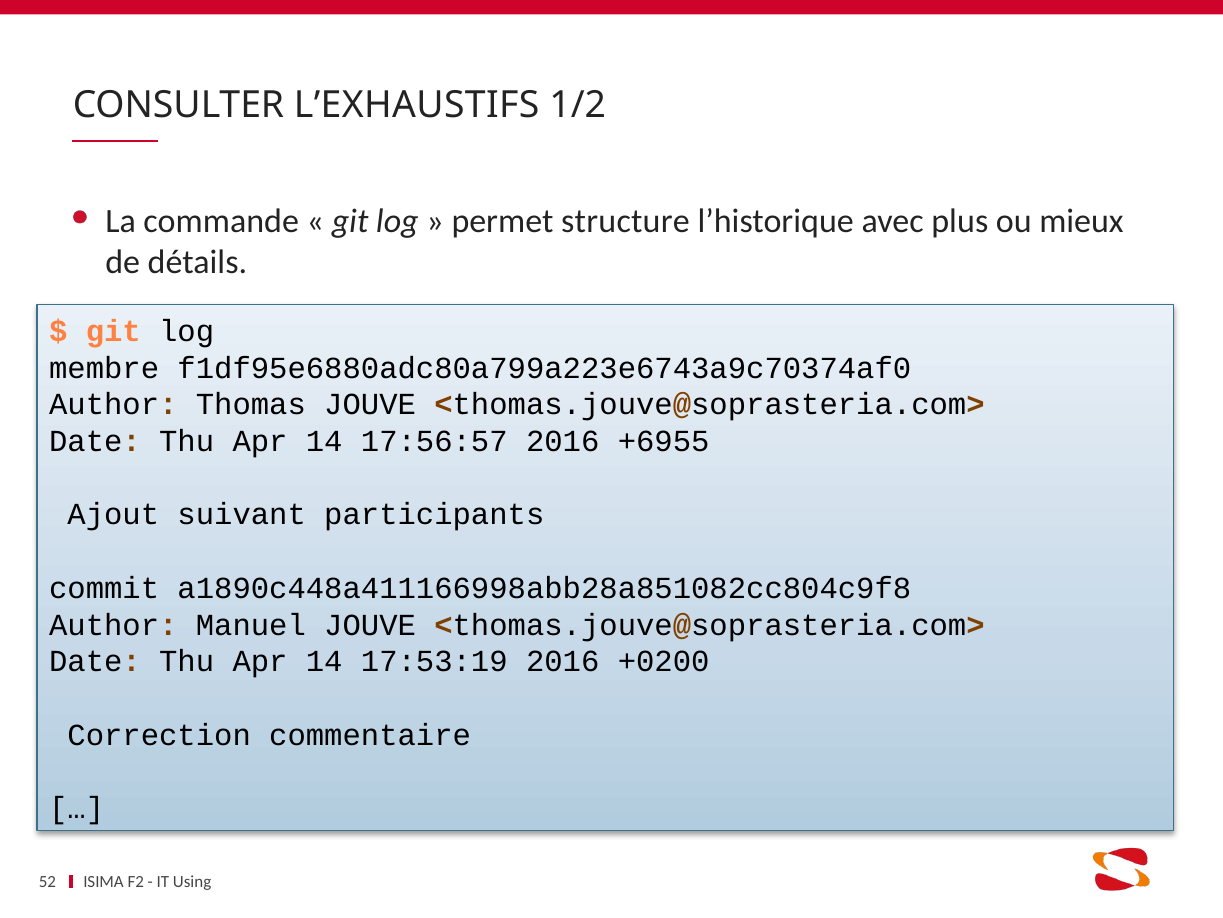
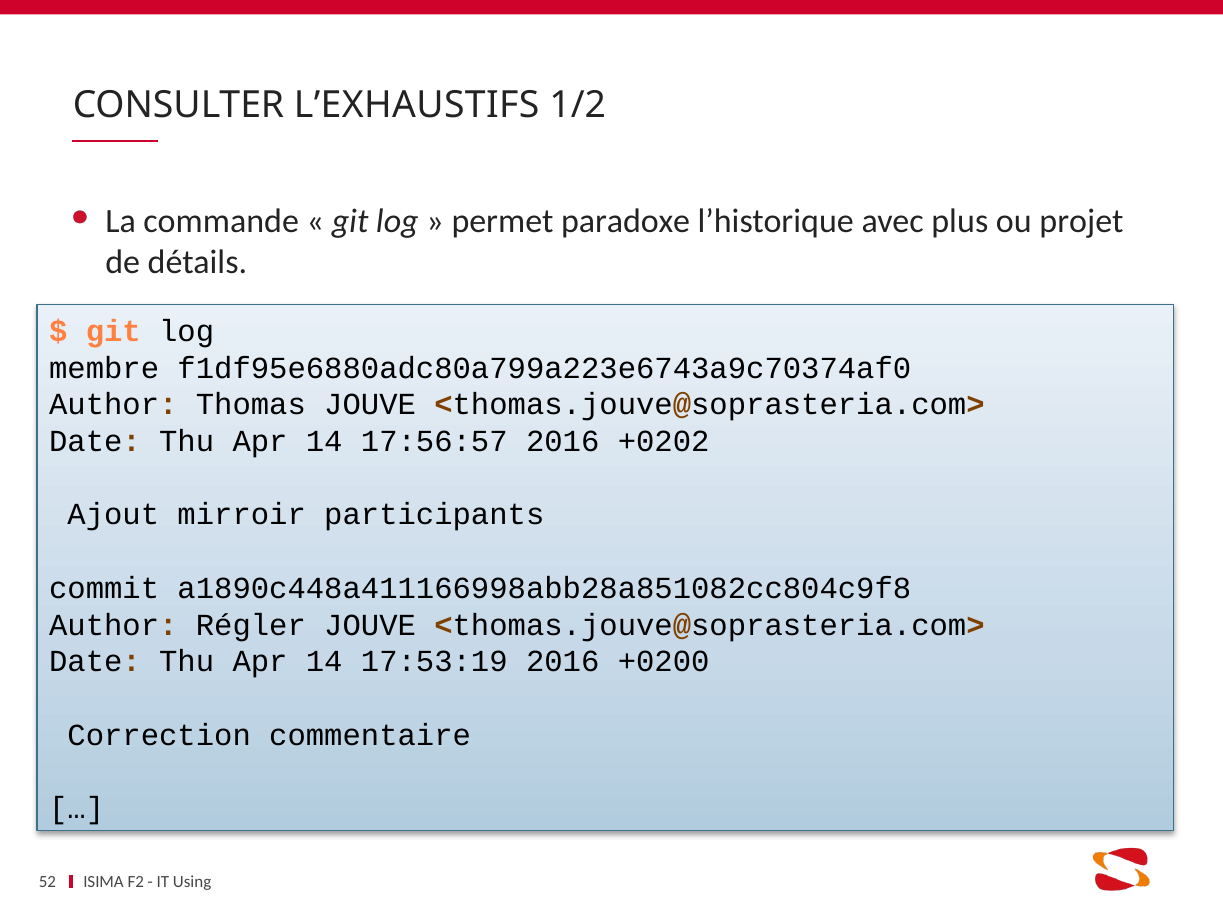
structure: structure -> paradoxe
mieux: mieux -> projet
+6955: +6955 -> +0202
suivant: suivant -> mirroir
Manuel: Manuel -> Régler
